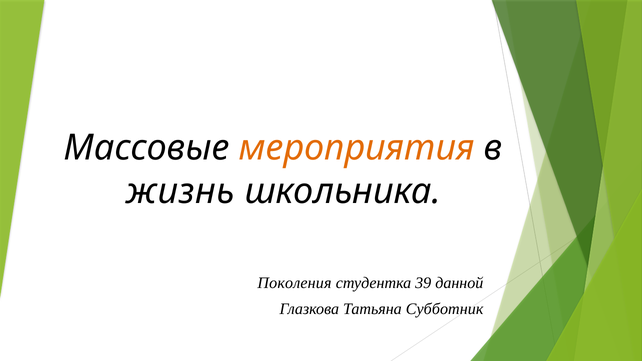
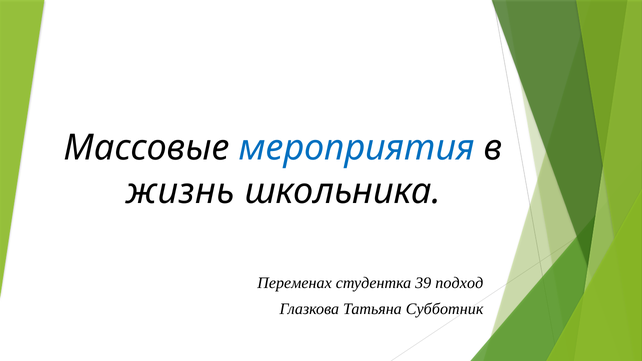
мероприятия colour: orange -> blue
Поколения: Поколения -> Переменах
данной: данной -> подход
